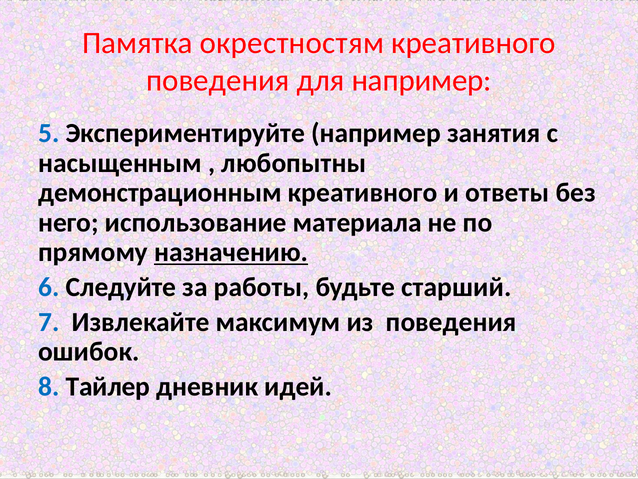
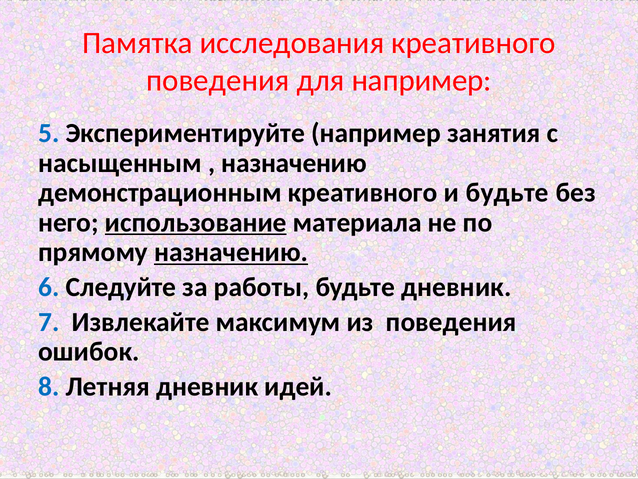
окрестностям: окрестностям -> исследования
любопытны at (294, 163): любопытны -> назначению
и ответы: ответы -> будьте
использование underline: none -> present
будьте старший: старший -> дневник
Тайлер: Тайлер -> Летняя
